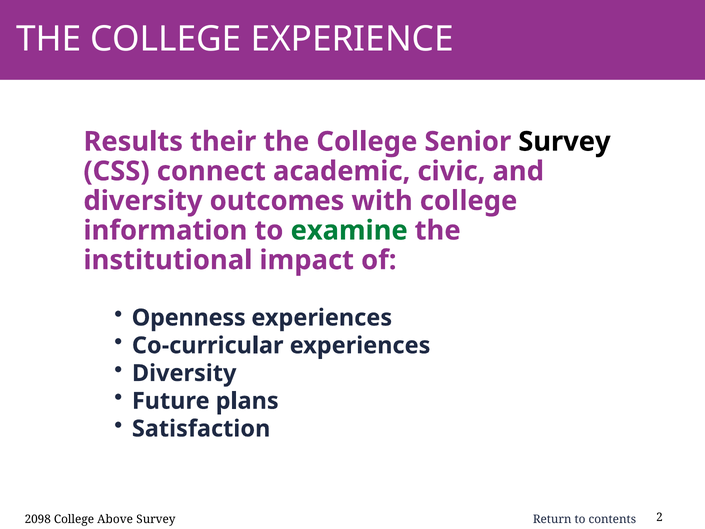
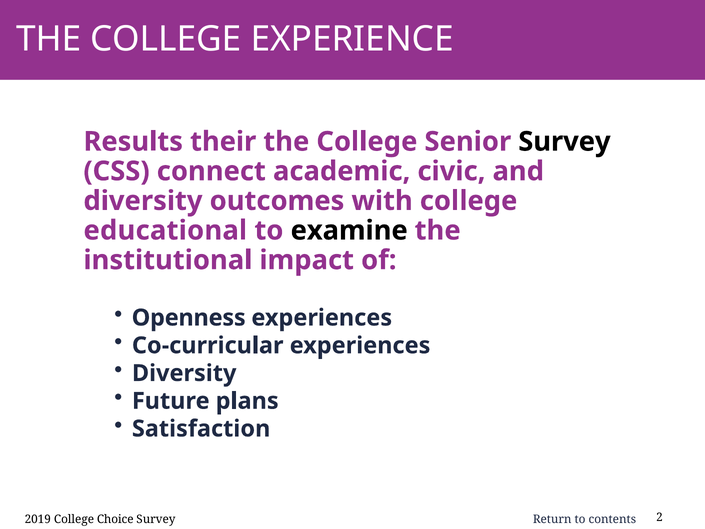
information: information -> educational
examine colour: green -> black
2098: 2098 -> 2019
Above: Above -> Choice
